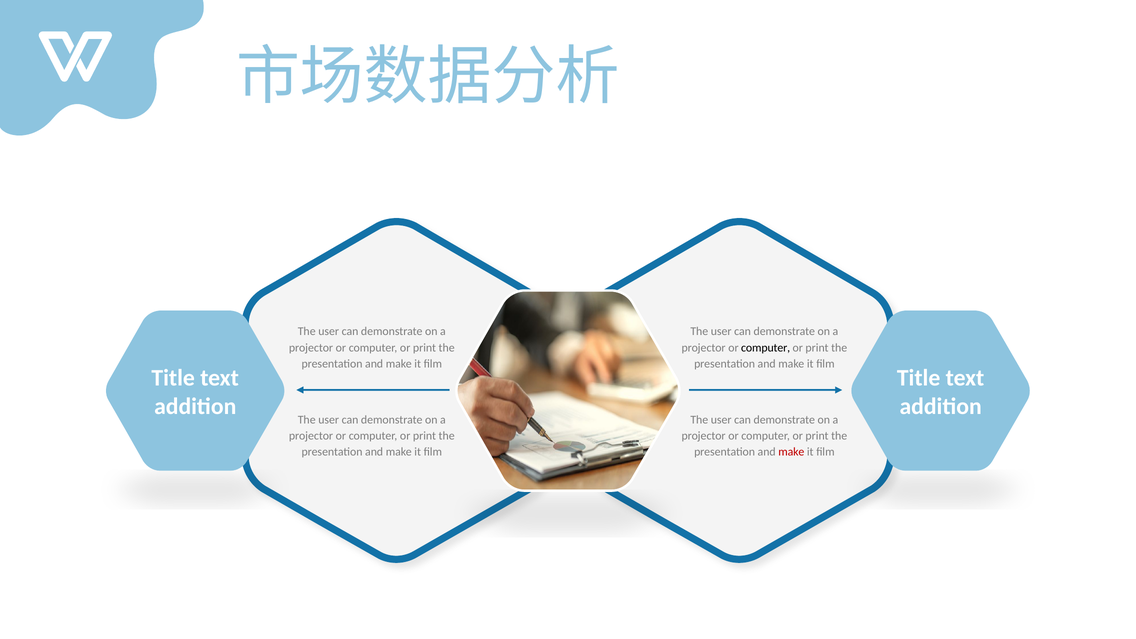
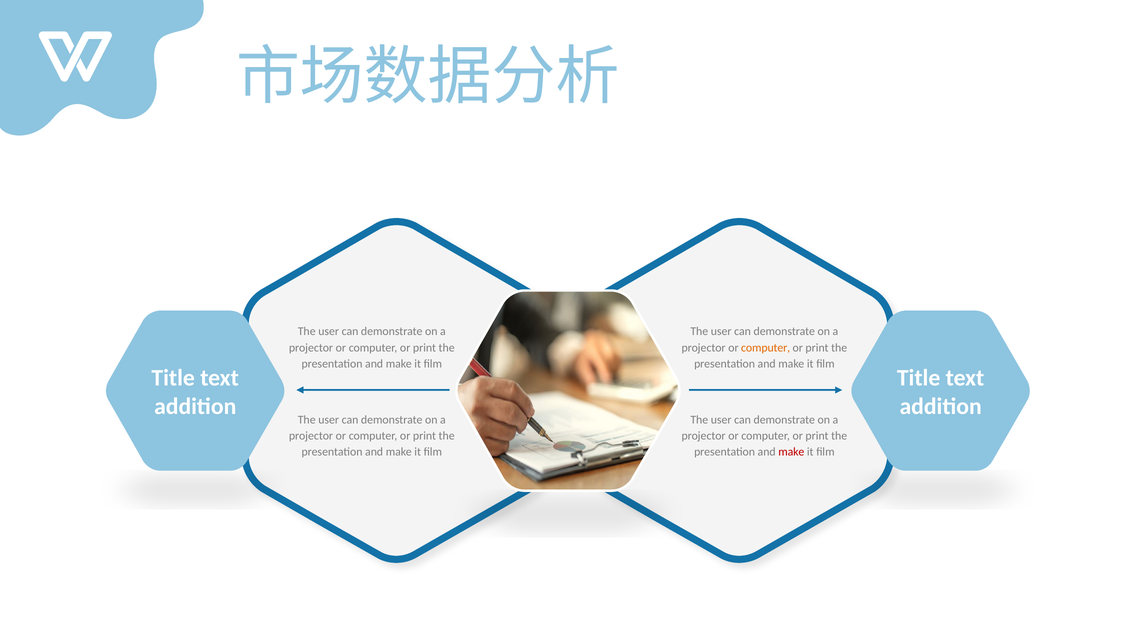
computer at (766, 348) colour: black -> orange
